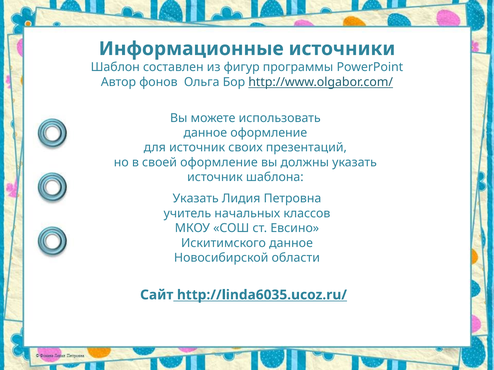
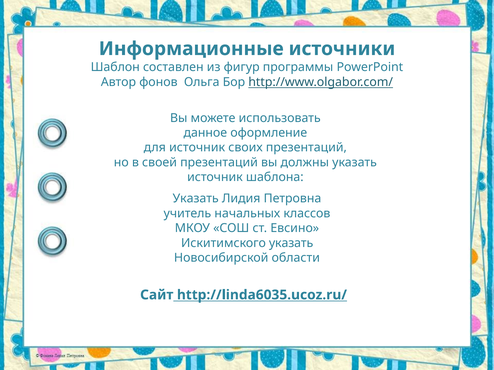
своей оформление: оформление -> презентаций
Искитимского данное: данное -> указать
